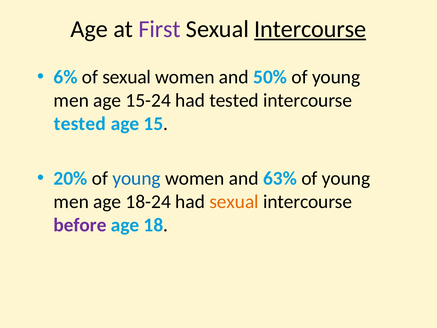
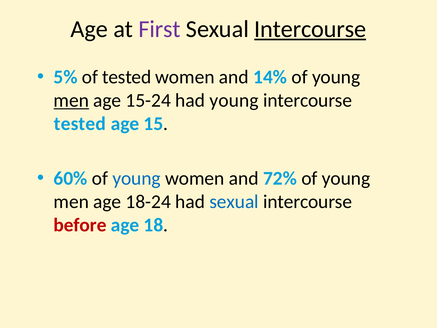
6%: 6% -> 5%
of sexual: sexual -> tested
50%: 50% -> 14%
men at (71, 100) underline: none -> present
had tested: tested -> young
20%: 20% -> 60%
63%: 63% -> 72%
sexual at (234, 202) colour: orange -> blue
before colour: purple -> red
